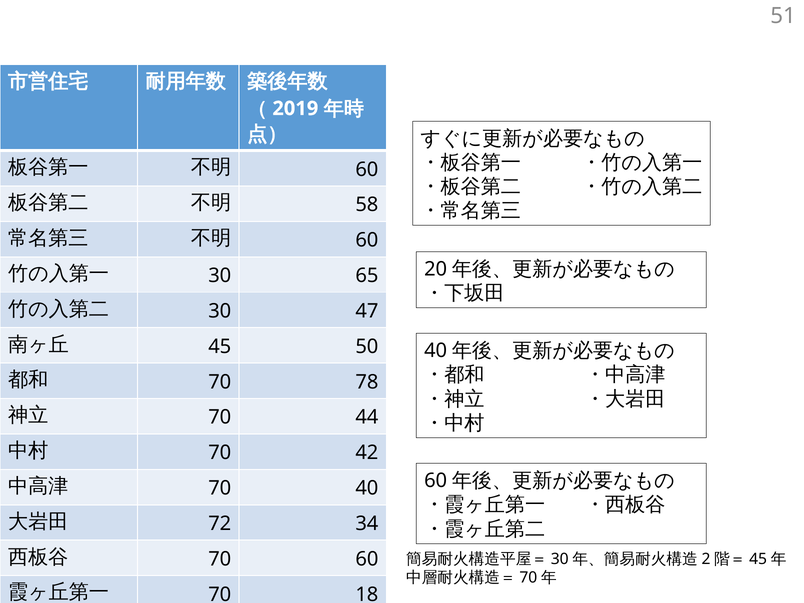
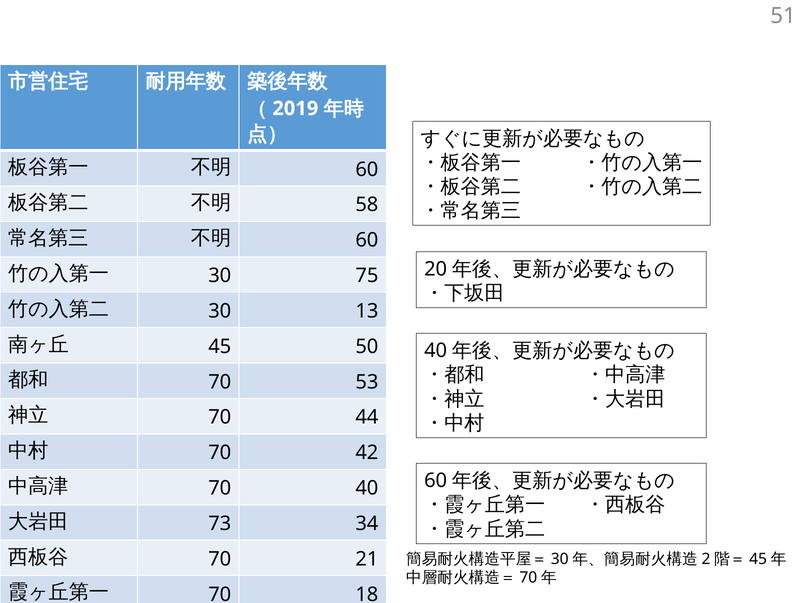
65: 65 -> 75
47: 47 -> 13
78: 78 -> 53
72: 72 -> 73
70 60: 60 -> 21
